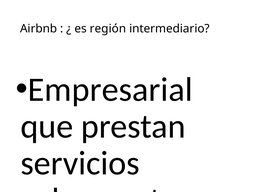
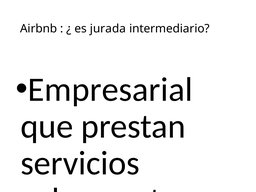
región: región -> jurada
